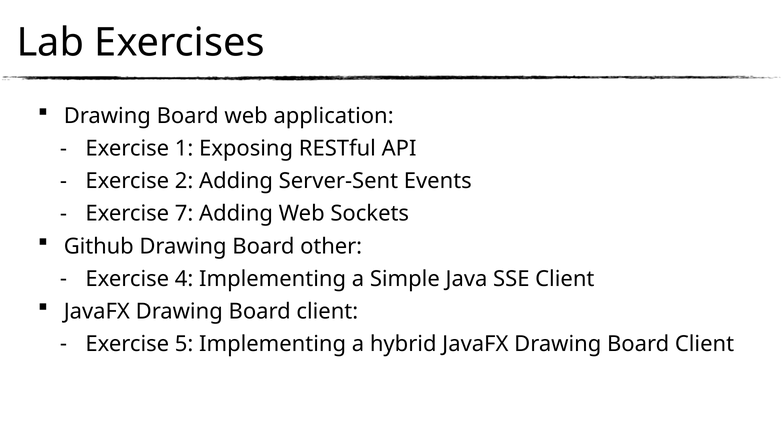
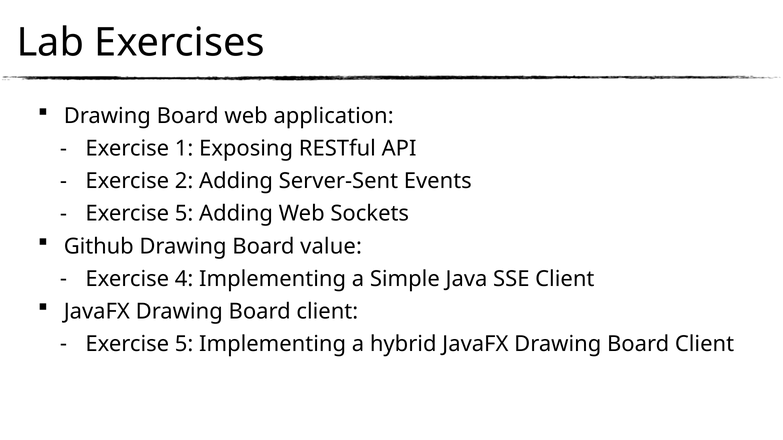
7 at (184, 214): 7 -> 5
other: other -> value
